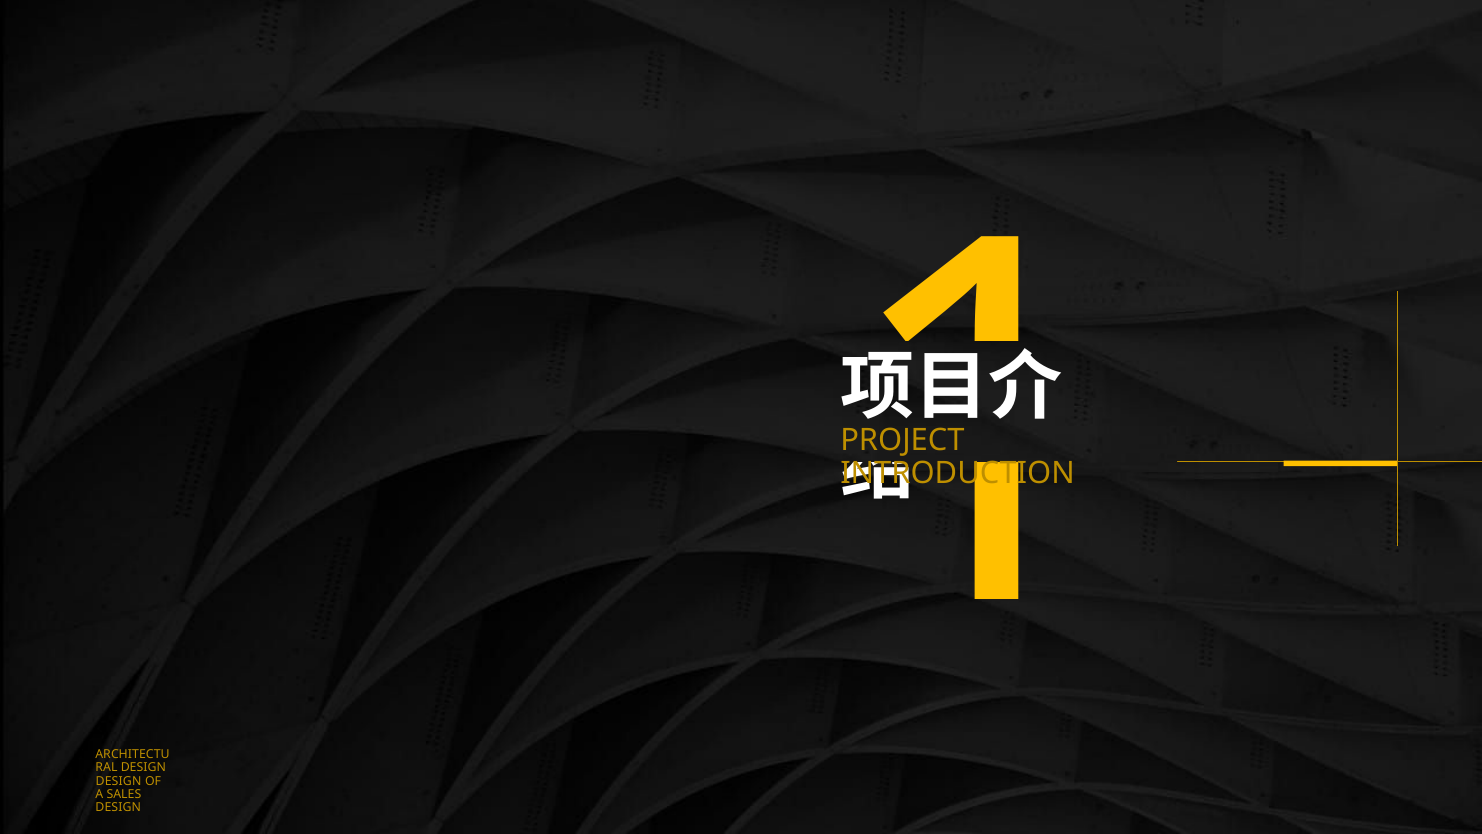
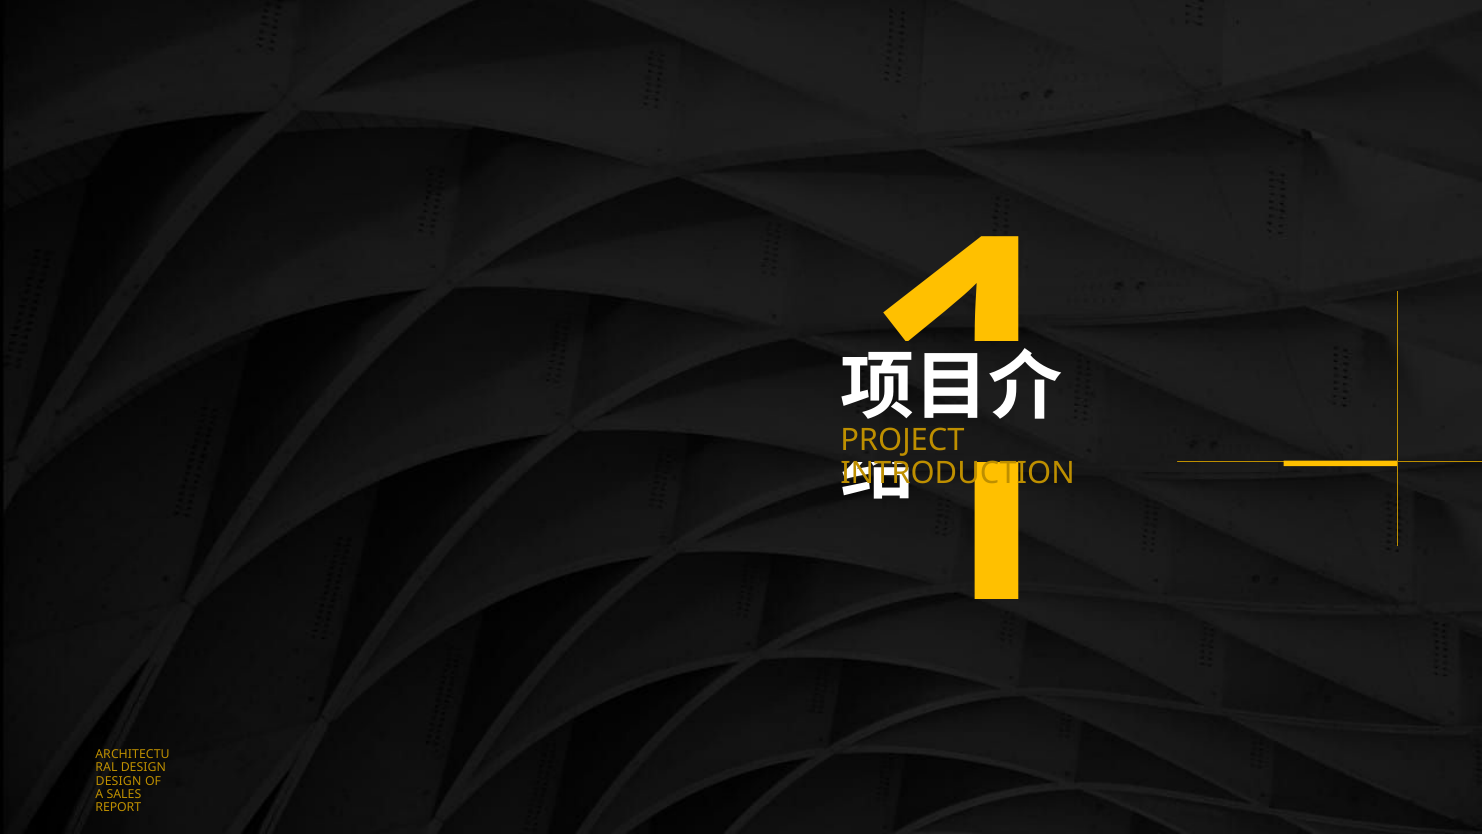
DESIGN at (118, 807): DESIGN -> REPORT
